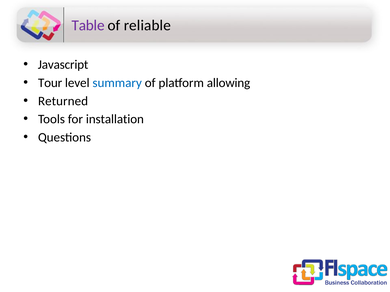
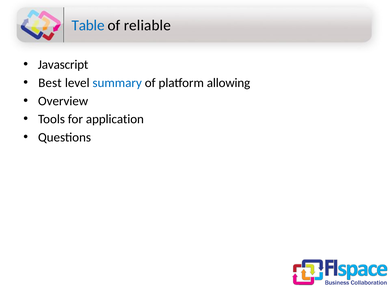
Table colour: purple -> blue
Tour: Tour -> Best
Returned: Returned -> Overview
installation: installation -> application
